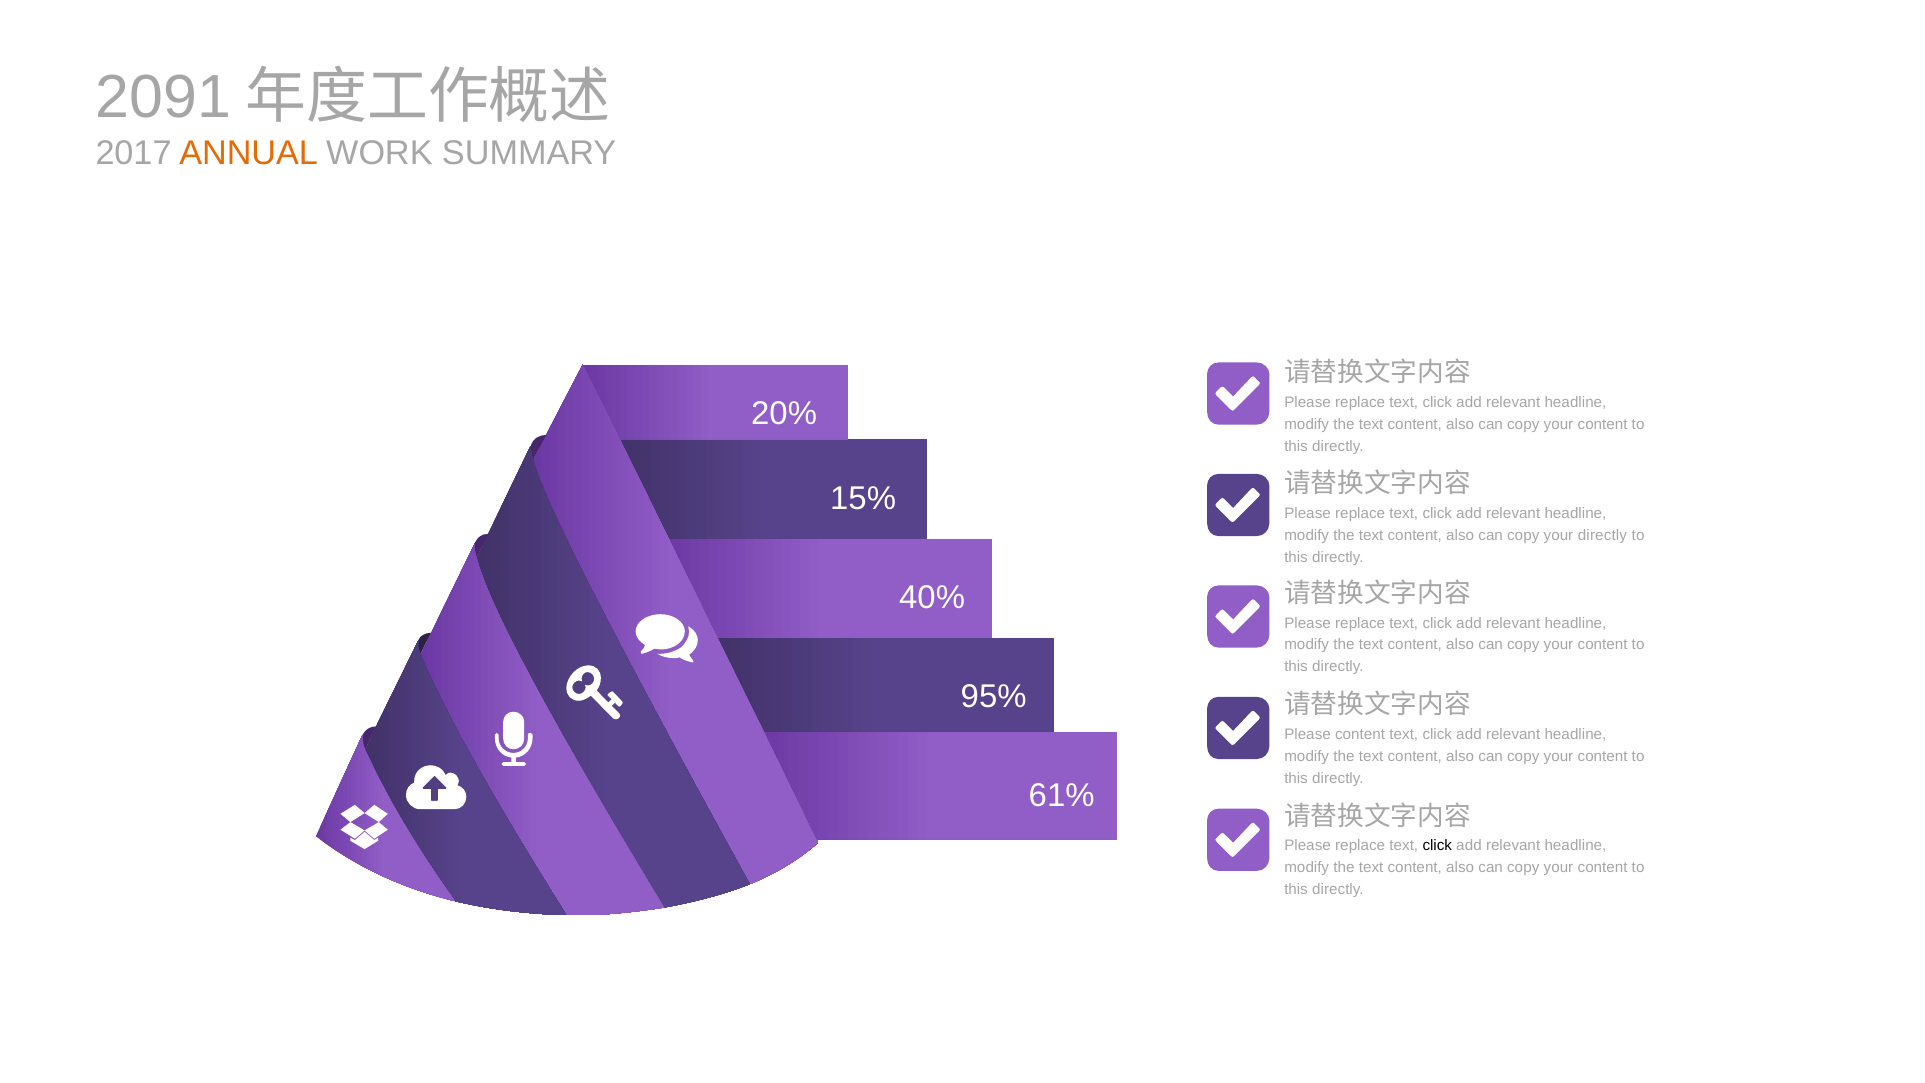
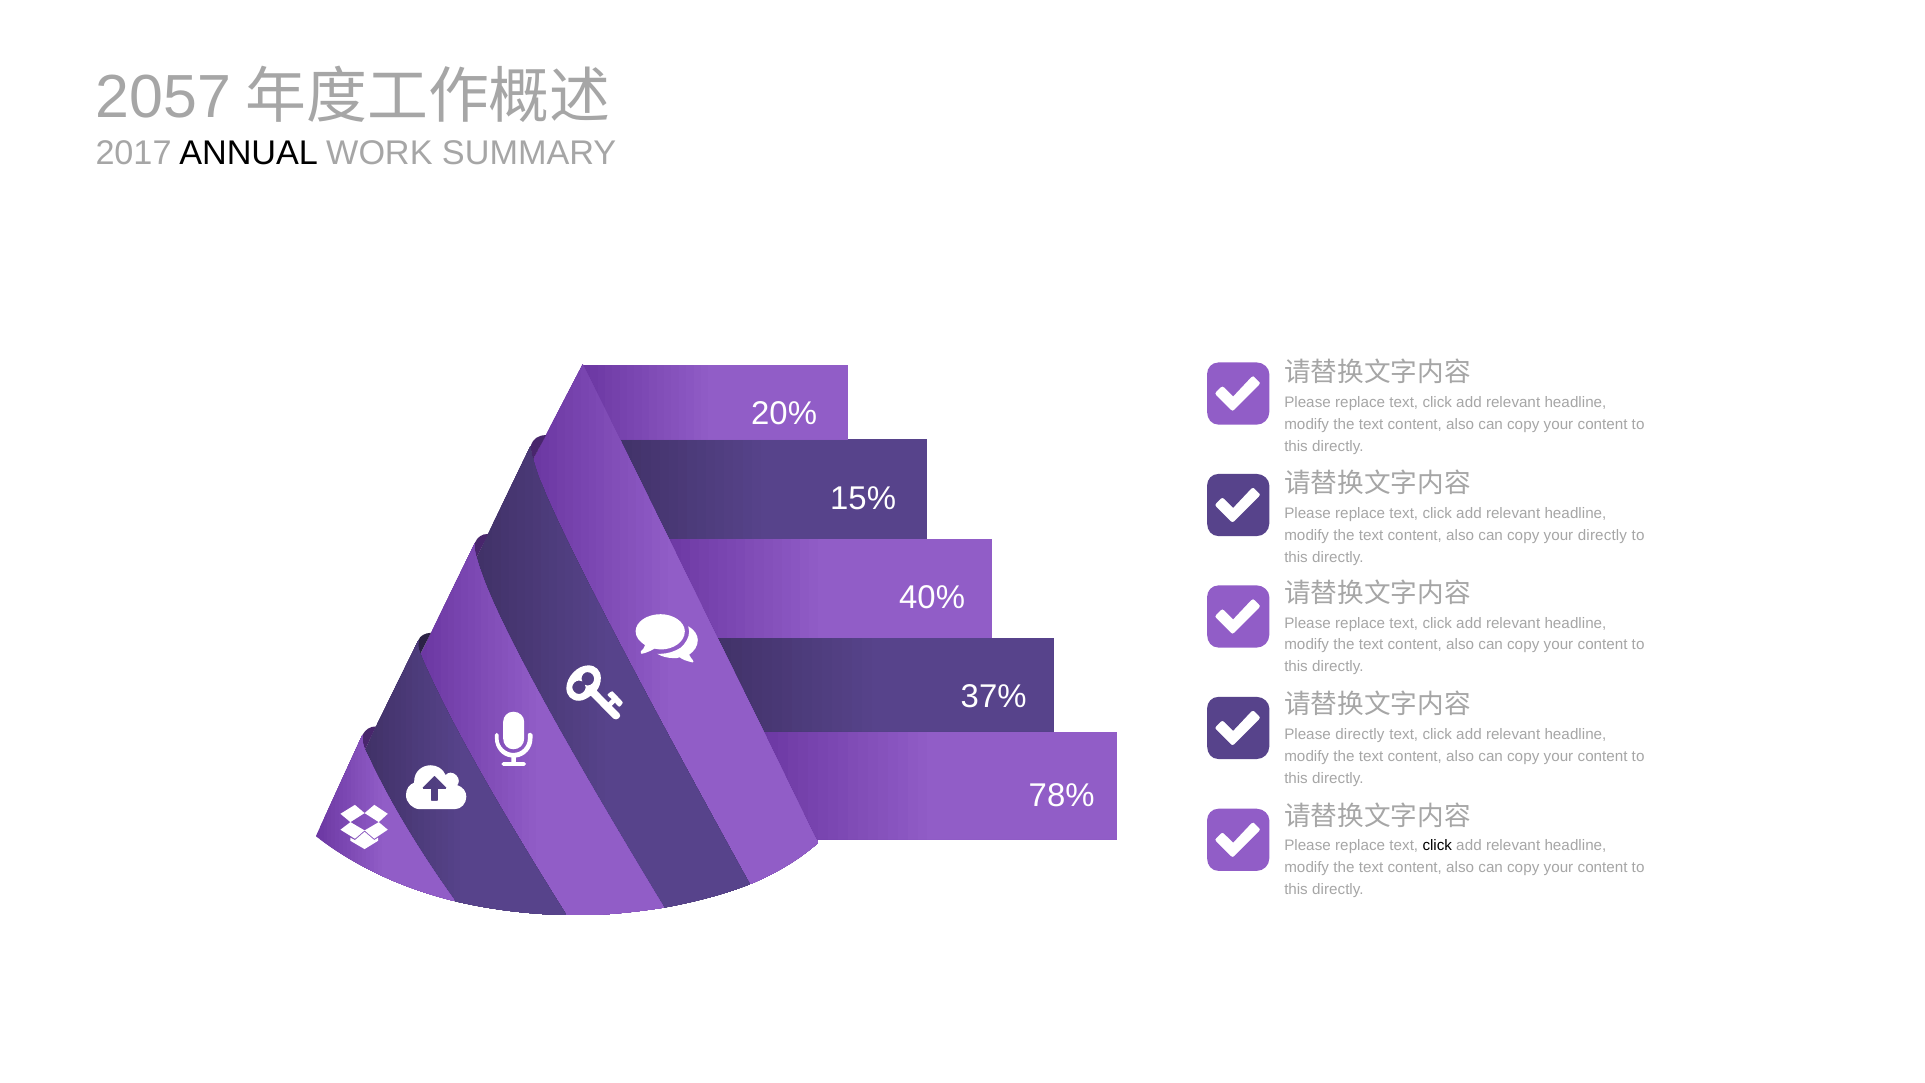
2091: 2091 -> 2057
ANNUAL colour: orange -> black
95%: 95% -> 37%
Please content: content -> directly
61%: 61% -> 78%
